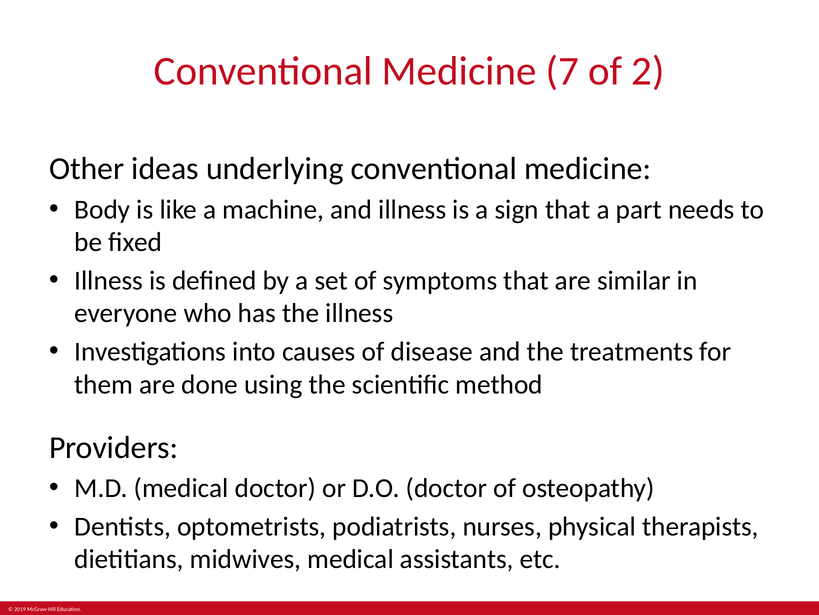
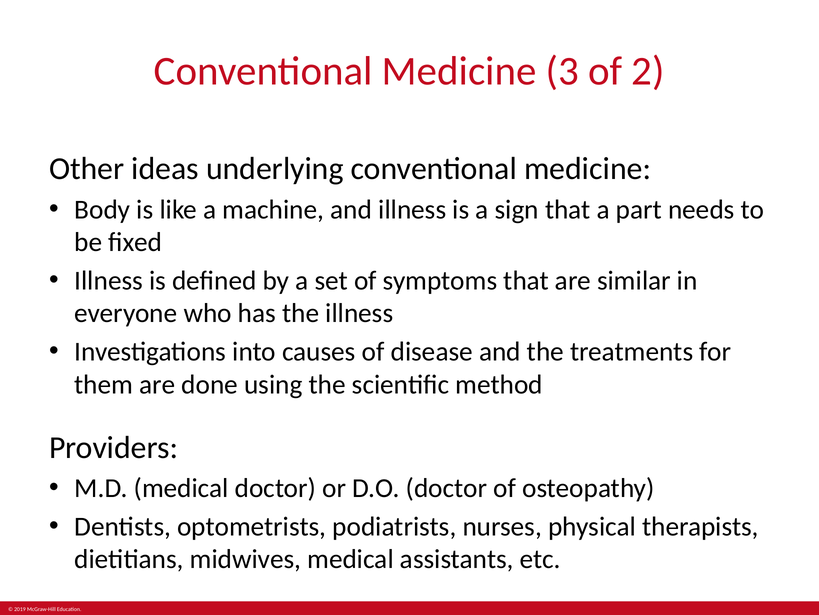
7: 7 -> 3
